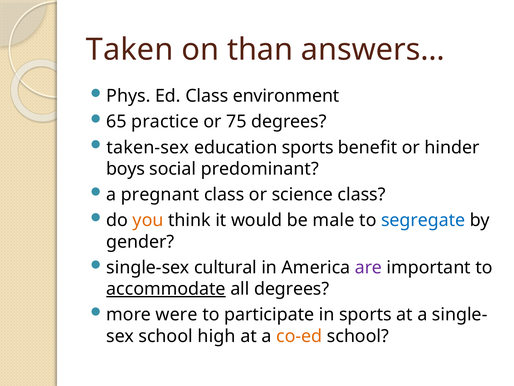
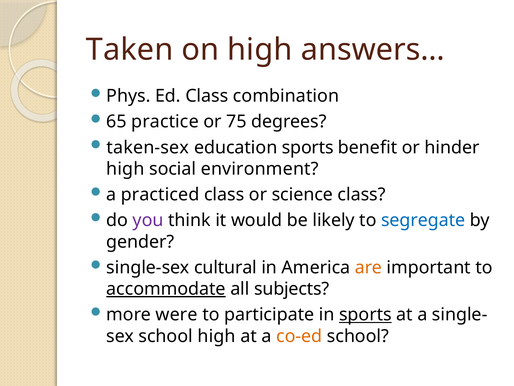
on than: than -> high
environment: environment -> combination
boys at (126, 169): boys -> high
predominant: predominant -> environment
pregnant: pregnant -> practiced
you colour: orange -> purple
male: male -> likely
are colour: purple -> orange
all degrees: degrees -> subjects
sports at (365, 314) underline: none -> present
